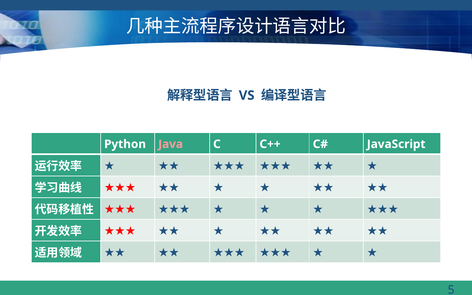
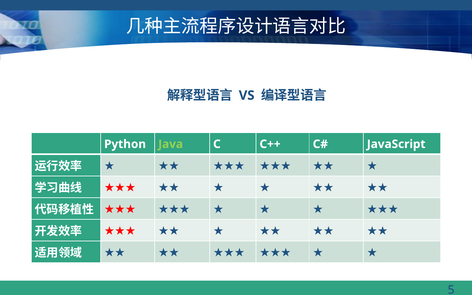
Java colour: pink -> light green
